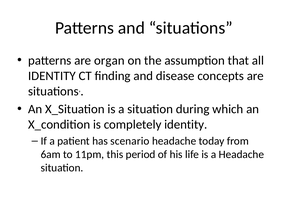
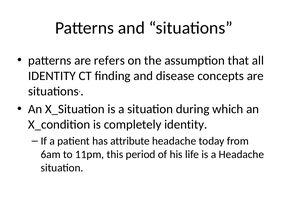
organ: organ -> refers
scenario: scenario -> attribute
